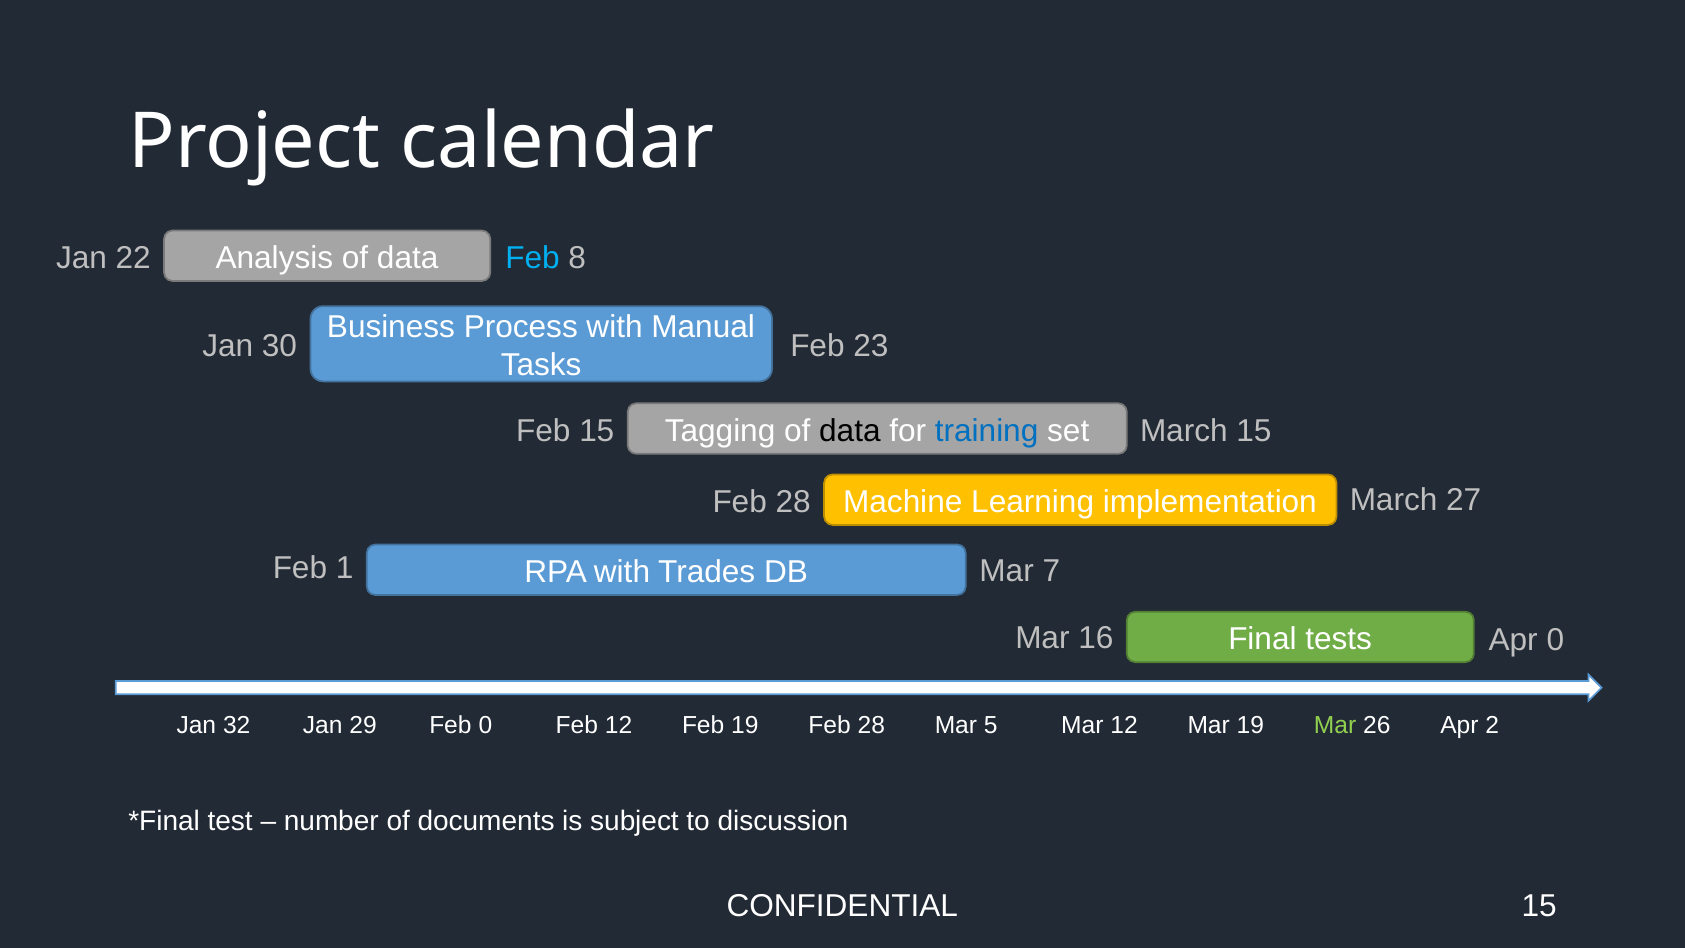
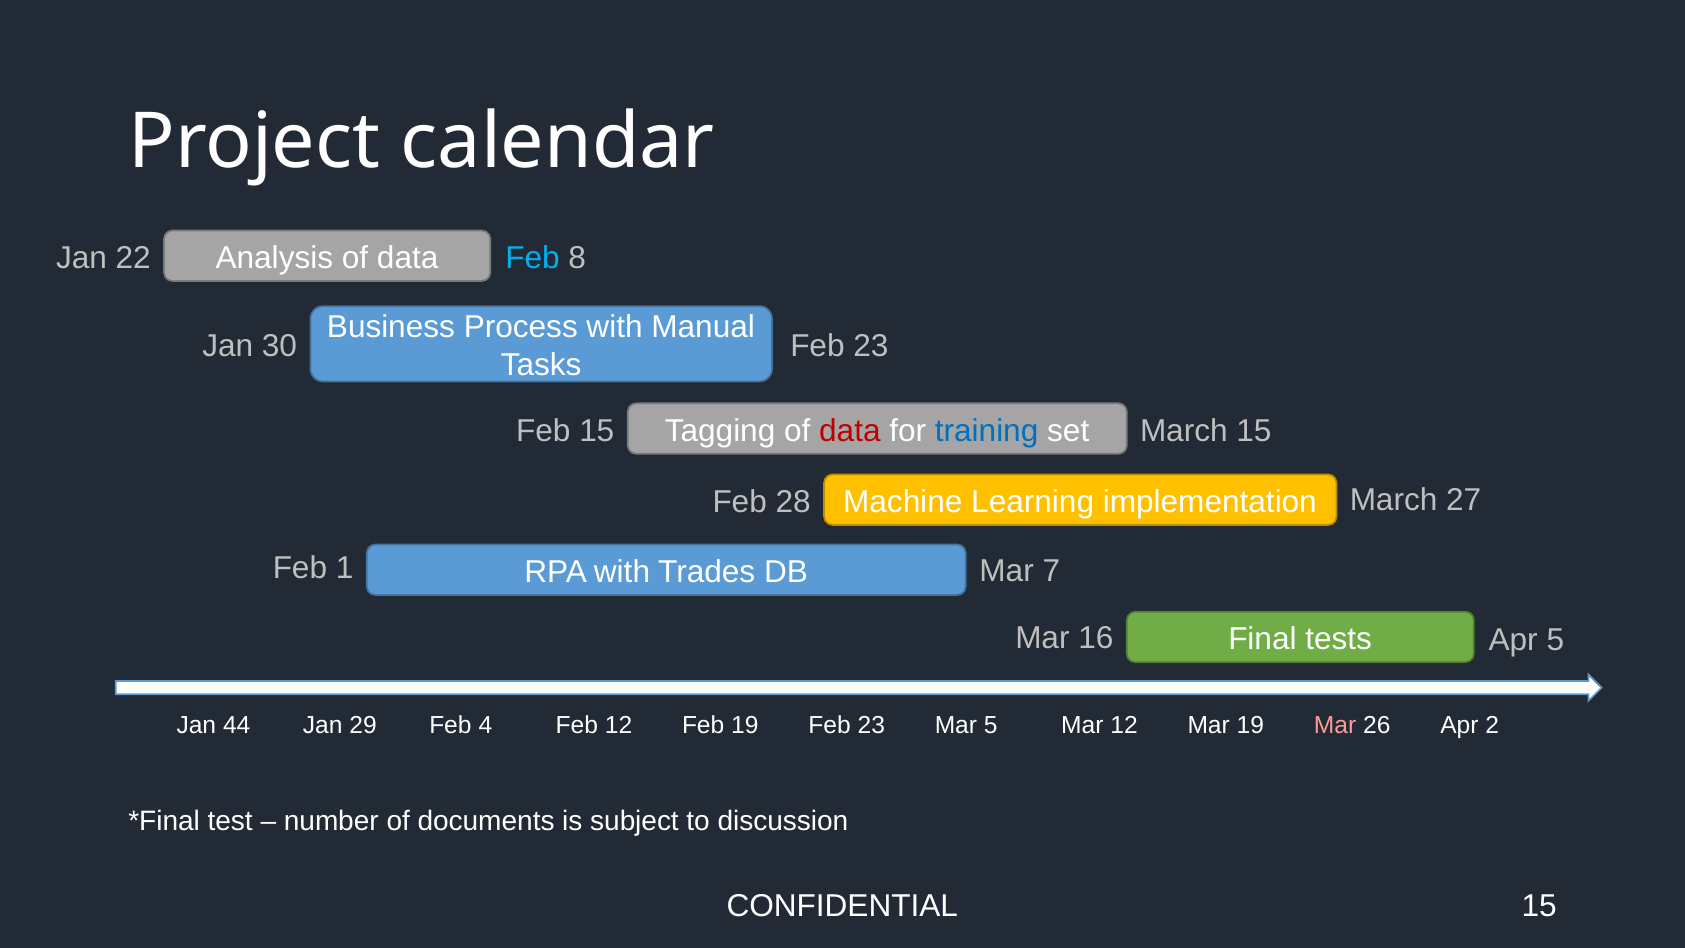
data at (850, 431) colour: black -> red
Apr 0: 0 -> 5
32: 32 -> 44
Feb 0: 0 -> 4
19 Feb 28: 28 -> 23
Mar at (1335, 726) colour: light green -> pink
